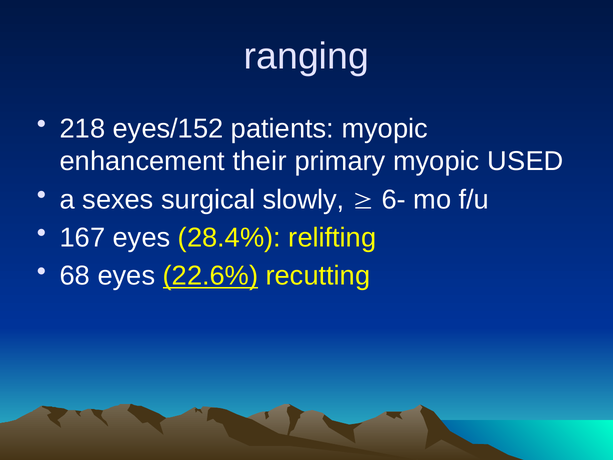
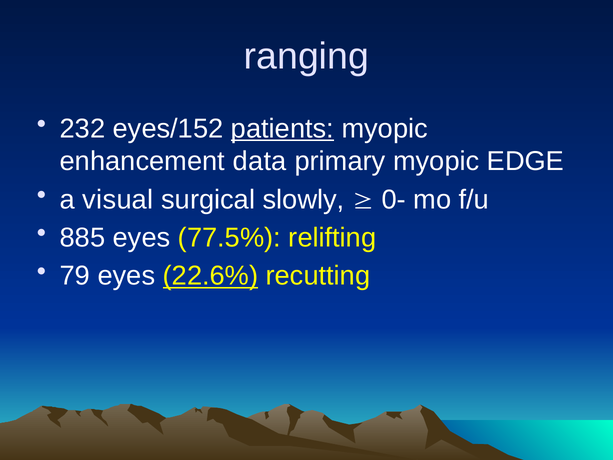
218: 218 -> 232
patients underline: none -> present
their: their -> data
USED: USED -> EDGE
sexes: sexes -> visual
6-: 6- -> 0-
167: 167 -> 885
28.4%: 28.4% -> 77.5%
68: 68 -> 79
